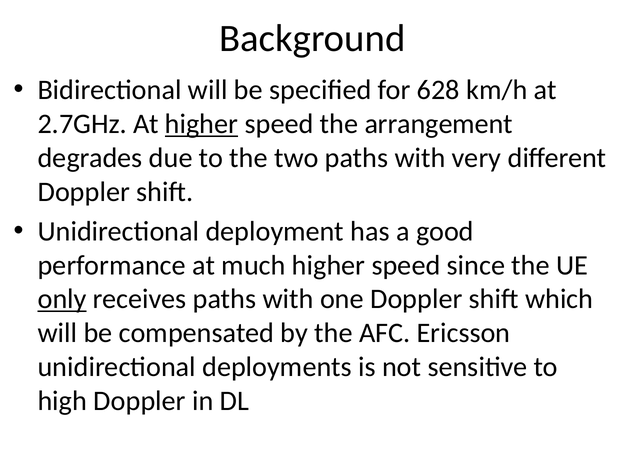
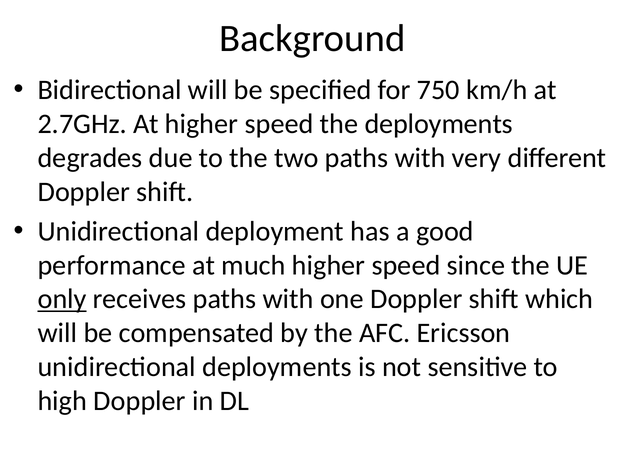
628: 628 -> 750
higher at (202, 124) underline: present -> none
the arrangement: arrangement -> deployments
